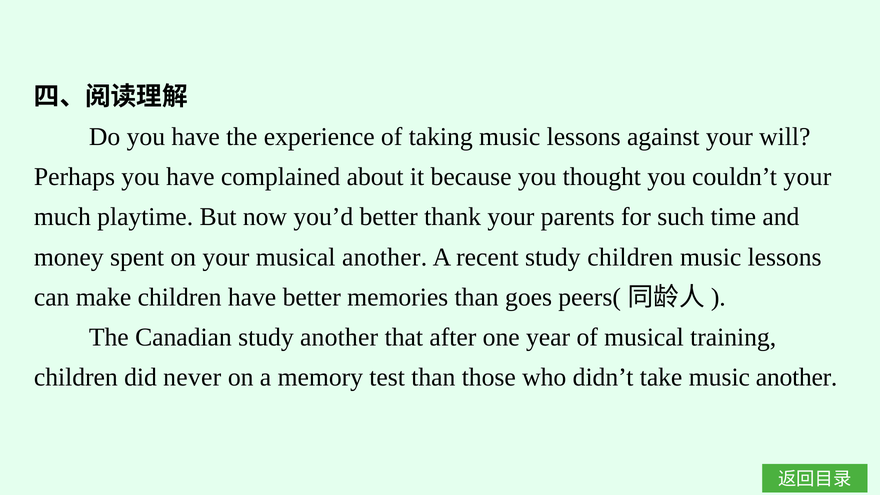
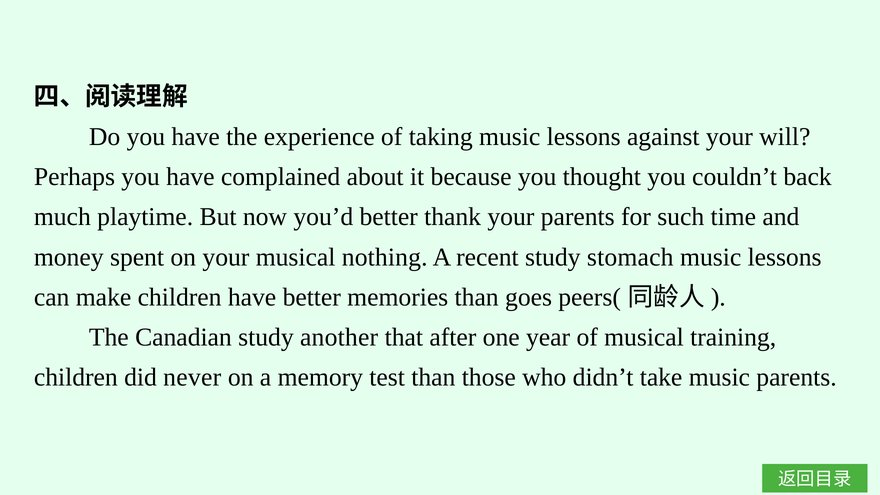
couldn’t your: your -> back
musical another: another -> nothing
study children: children -> stomach
music another: another -> parents
